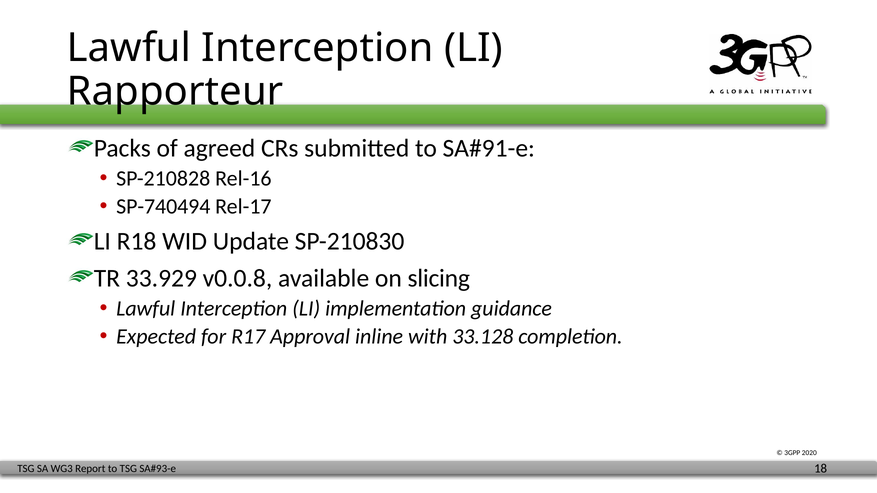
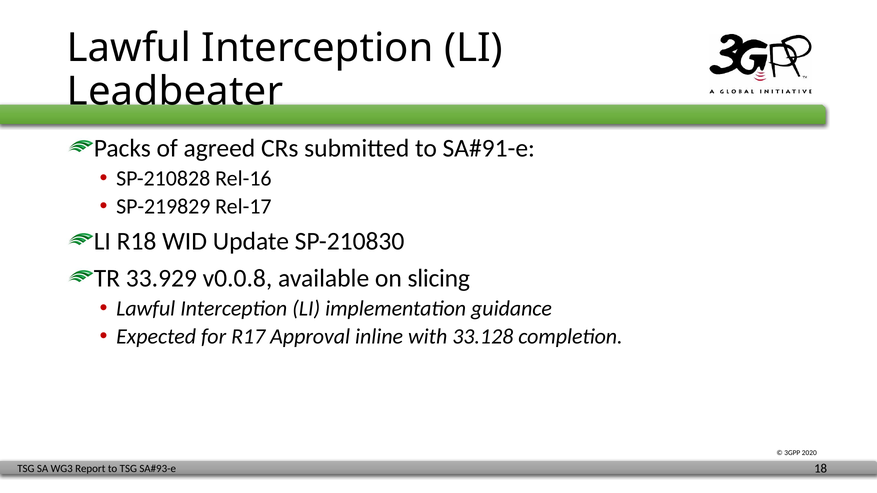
Rapporteur: Rapporteur -> Leadbeater
SP-740494: SP-740494 -> SP-219829
